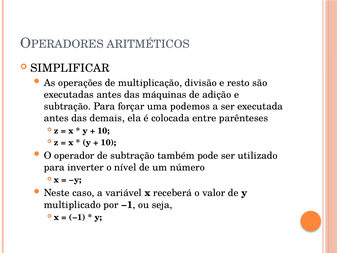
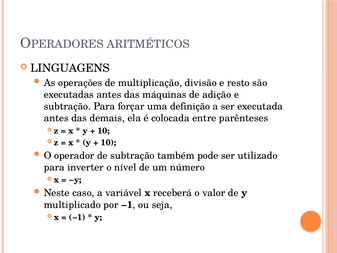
SIMPLIFICAR: SIMPLIFICAR -> LINGUAGENS
podemos: podemos -> definição
